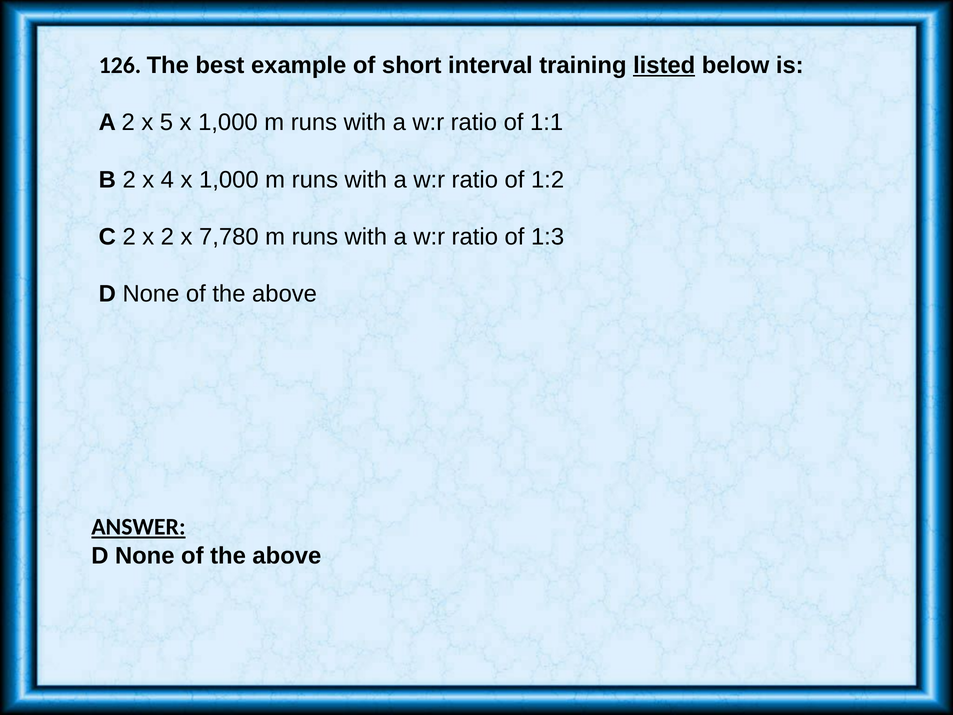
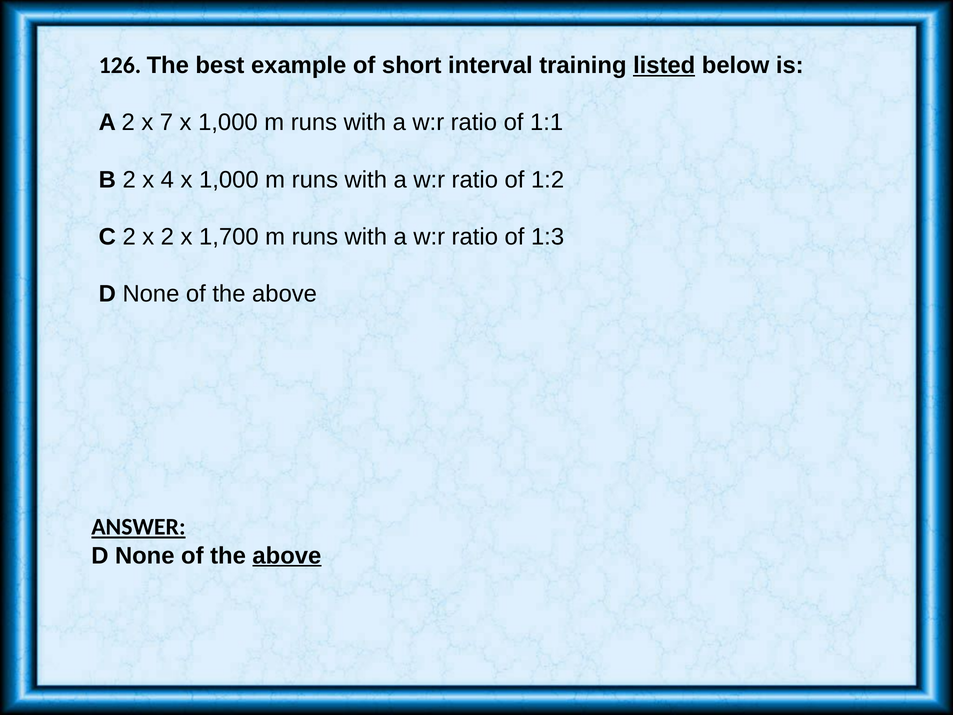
5: 5 -> 7
7,780: 7,780 -> 1,700
above at (287, 555) underline: none -> present
